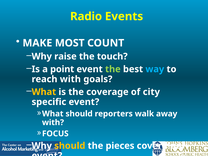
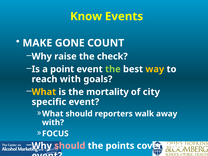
Radio: Radio -> Know
MOST: MOST -> GONE
touch: touch -> check
way colour: light blue -> yellow
coverage: coverage -> mortality
should at (70, 146) colour: yellow -> pink
pieces: pieces -> points
